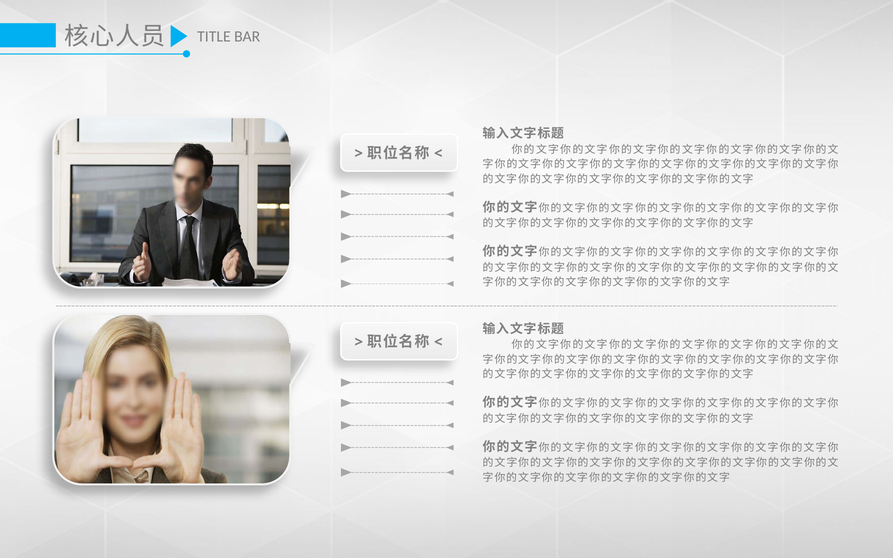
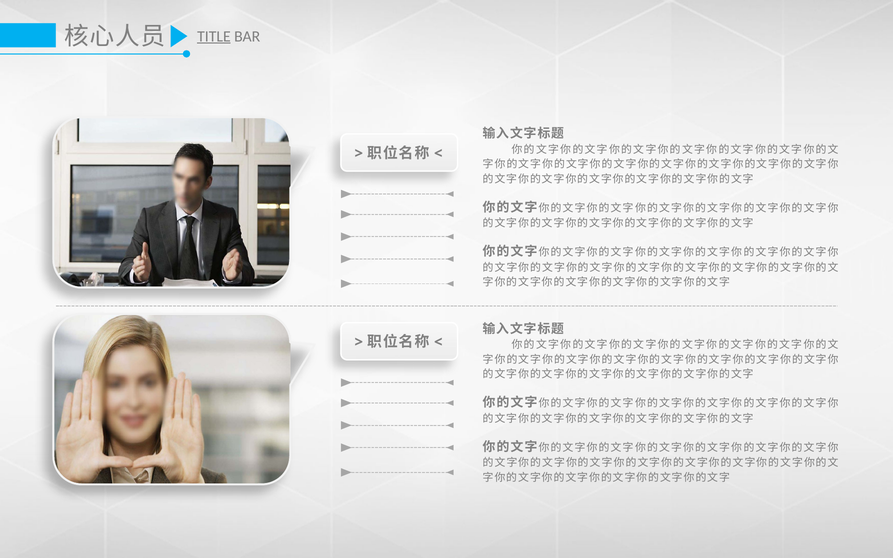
TITLE underline: none -> present
